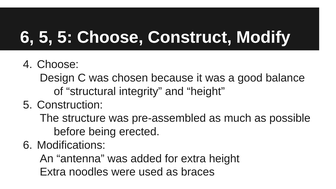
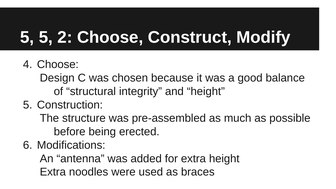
6 at (27, 37): 6 -> 5
5 5: 5 -> 2
